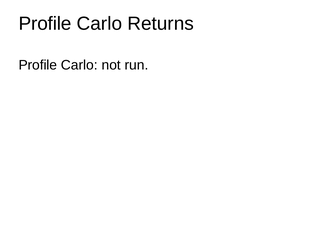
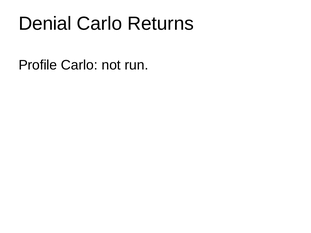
Profile at (45, 24): Profile -> Denial
